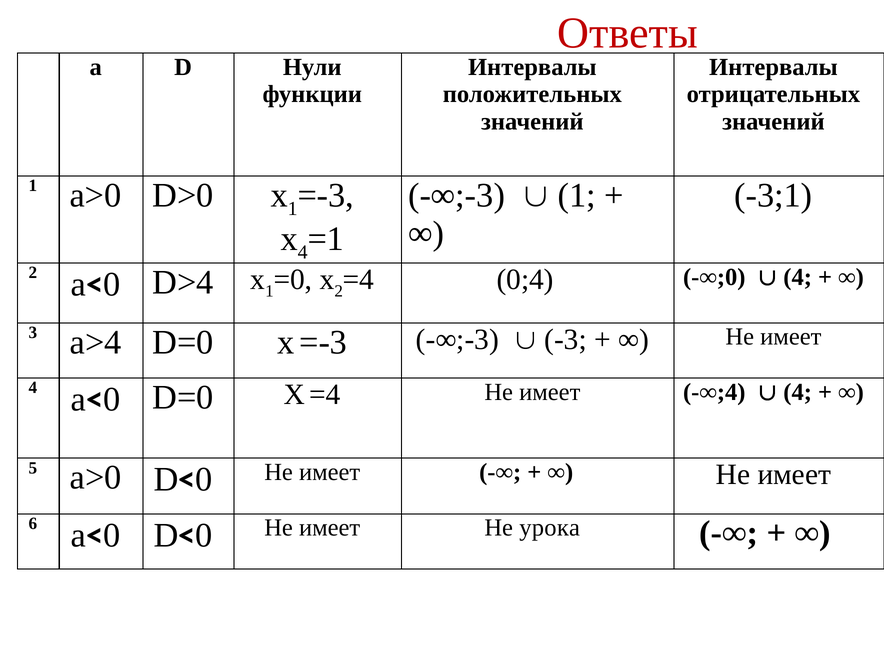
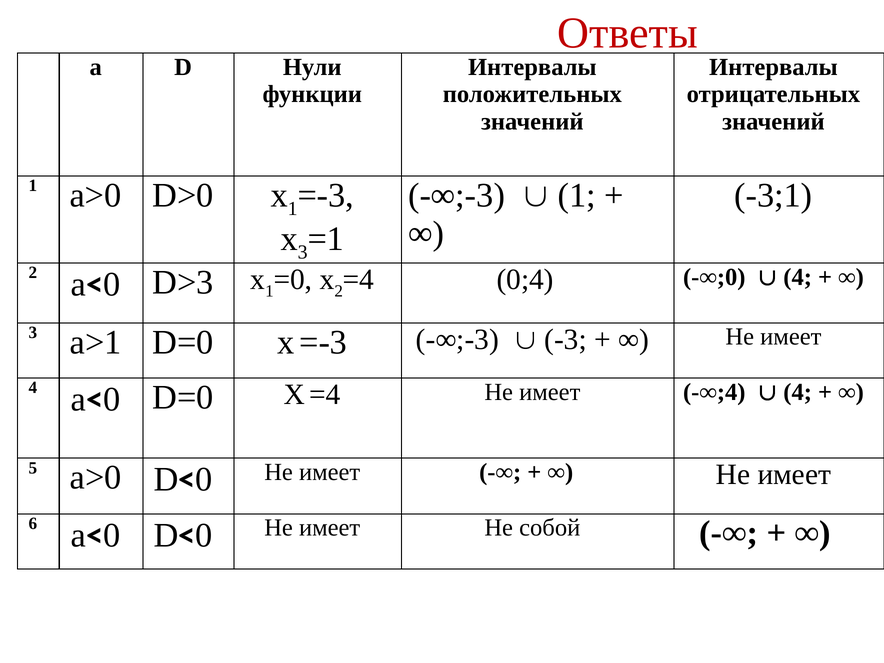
x 4: 4 -> 3
D>4: D>4 -> D>3
a>4: a>4 -> a>1
урока: урока -> собой
